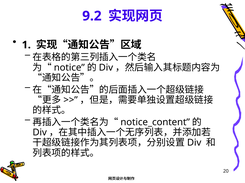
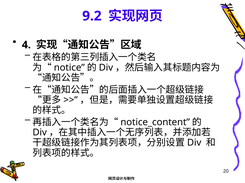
1: 1 -> 4
